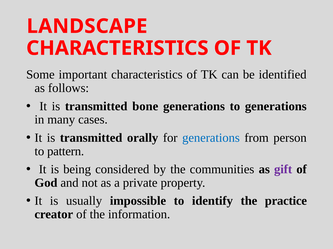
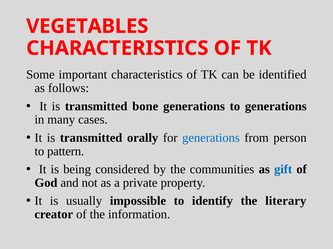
LANDSCAPE: LANDSCAPE -> VEGETABLES
gift colour: purple -> blue
practice: practice -> literary
